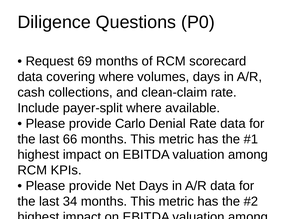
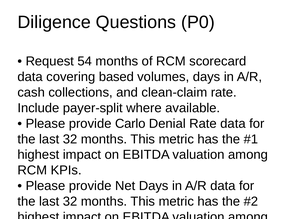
69: 69 -> 54
covering where: where -> based
66 at (70, 139): 66 -> 32
34 at (70, 201): 34 -> 32
